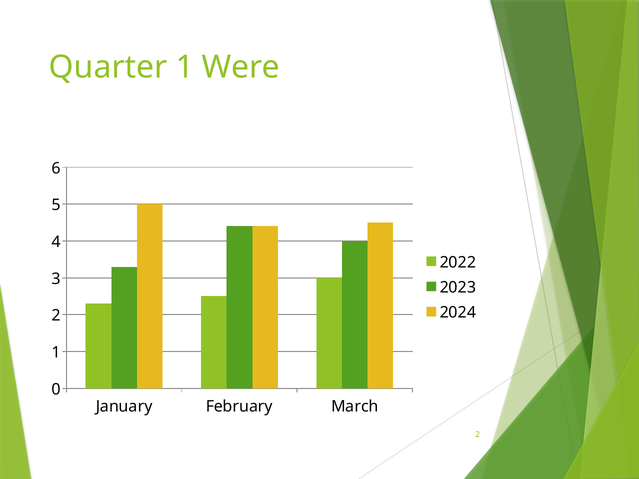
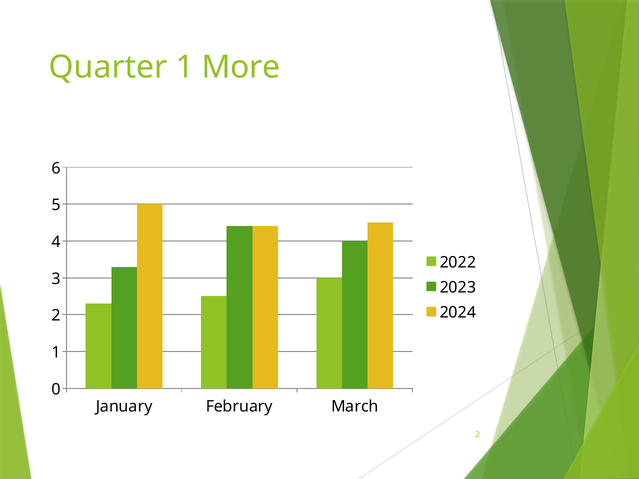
Were: Were -> More
